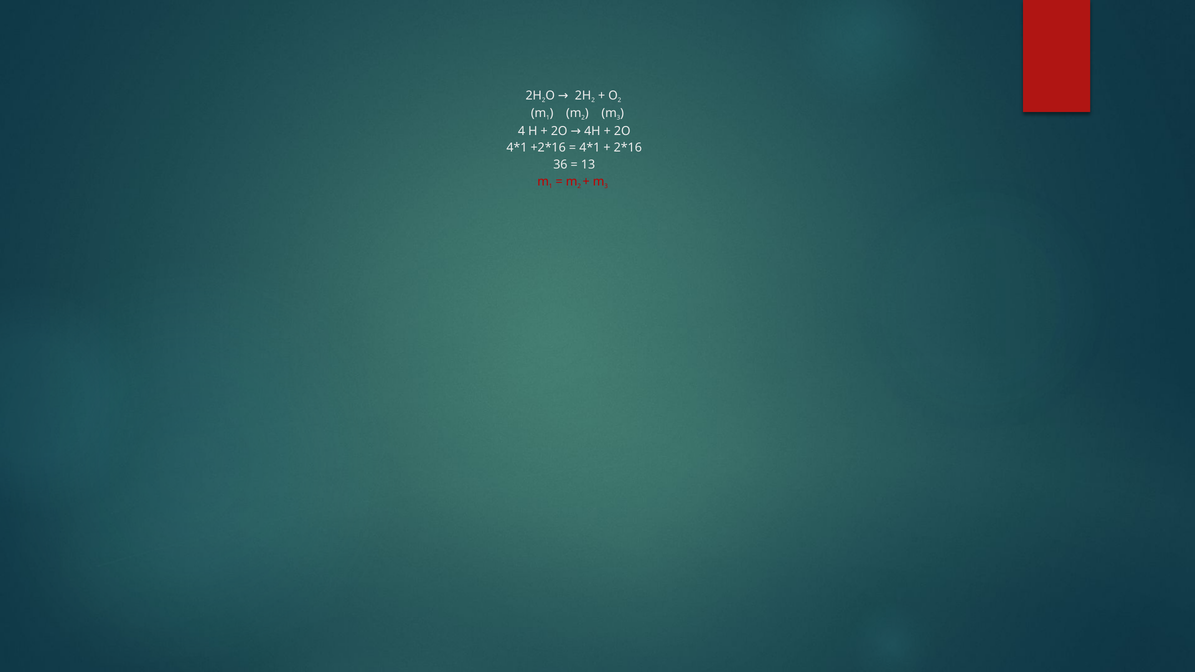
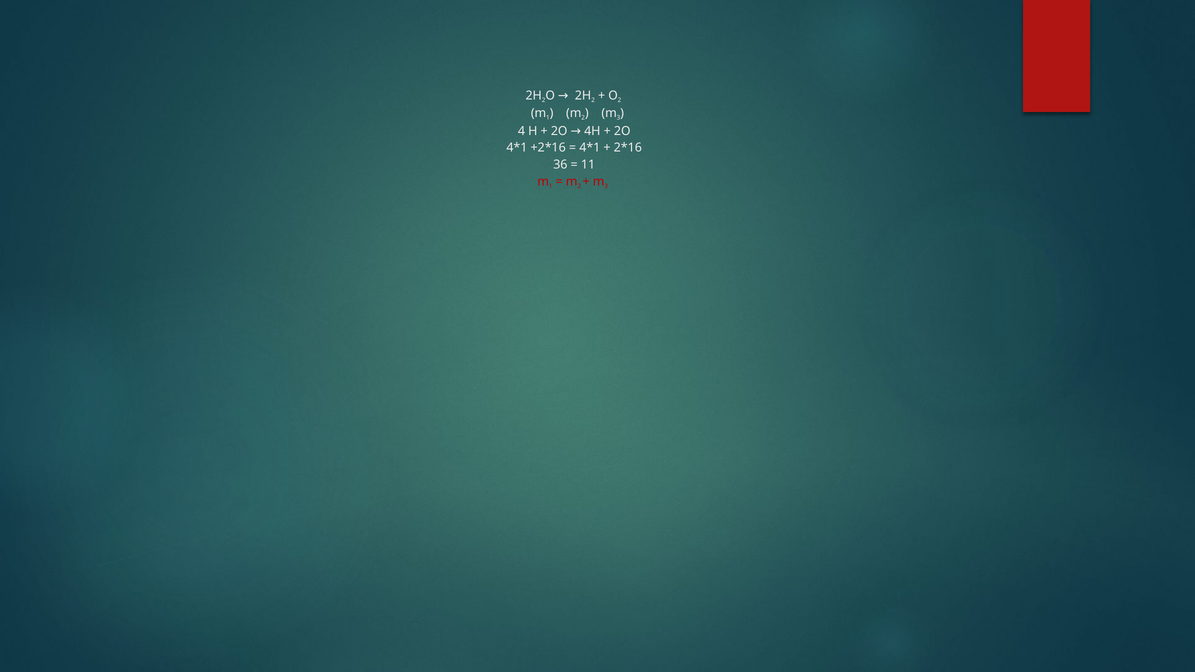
13: 13 -> 11
